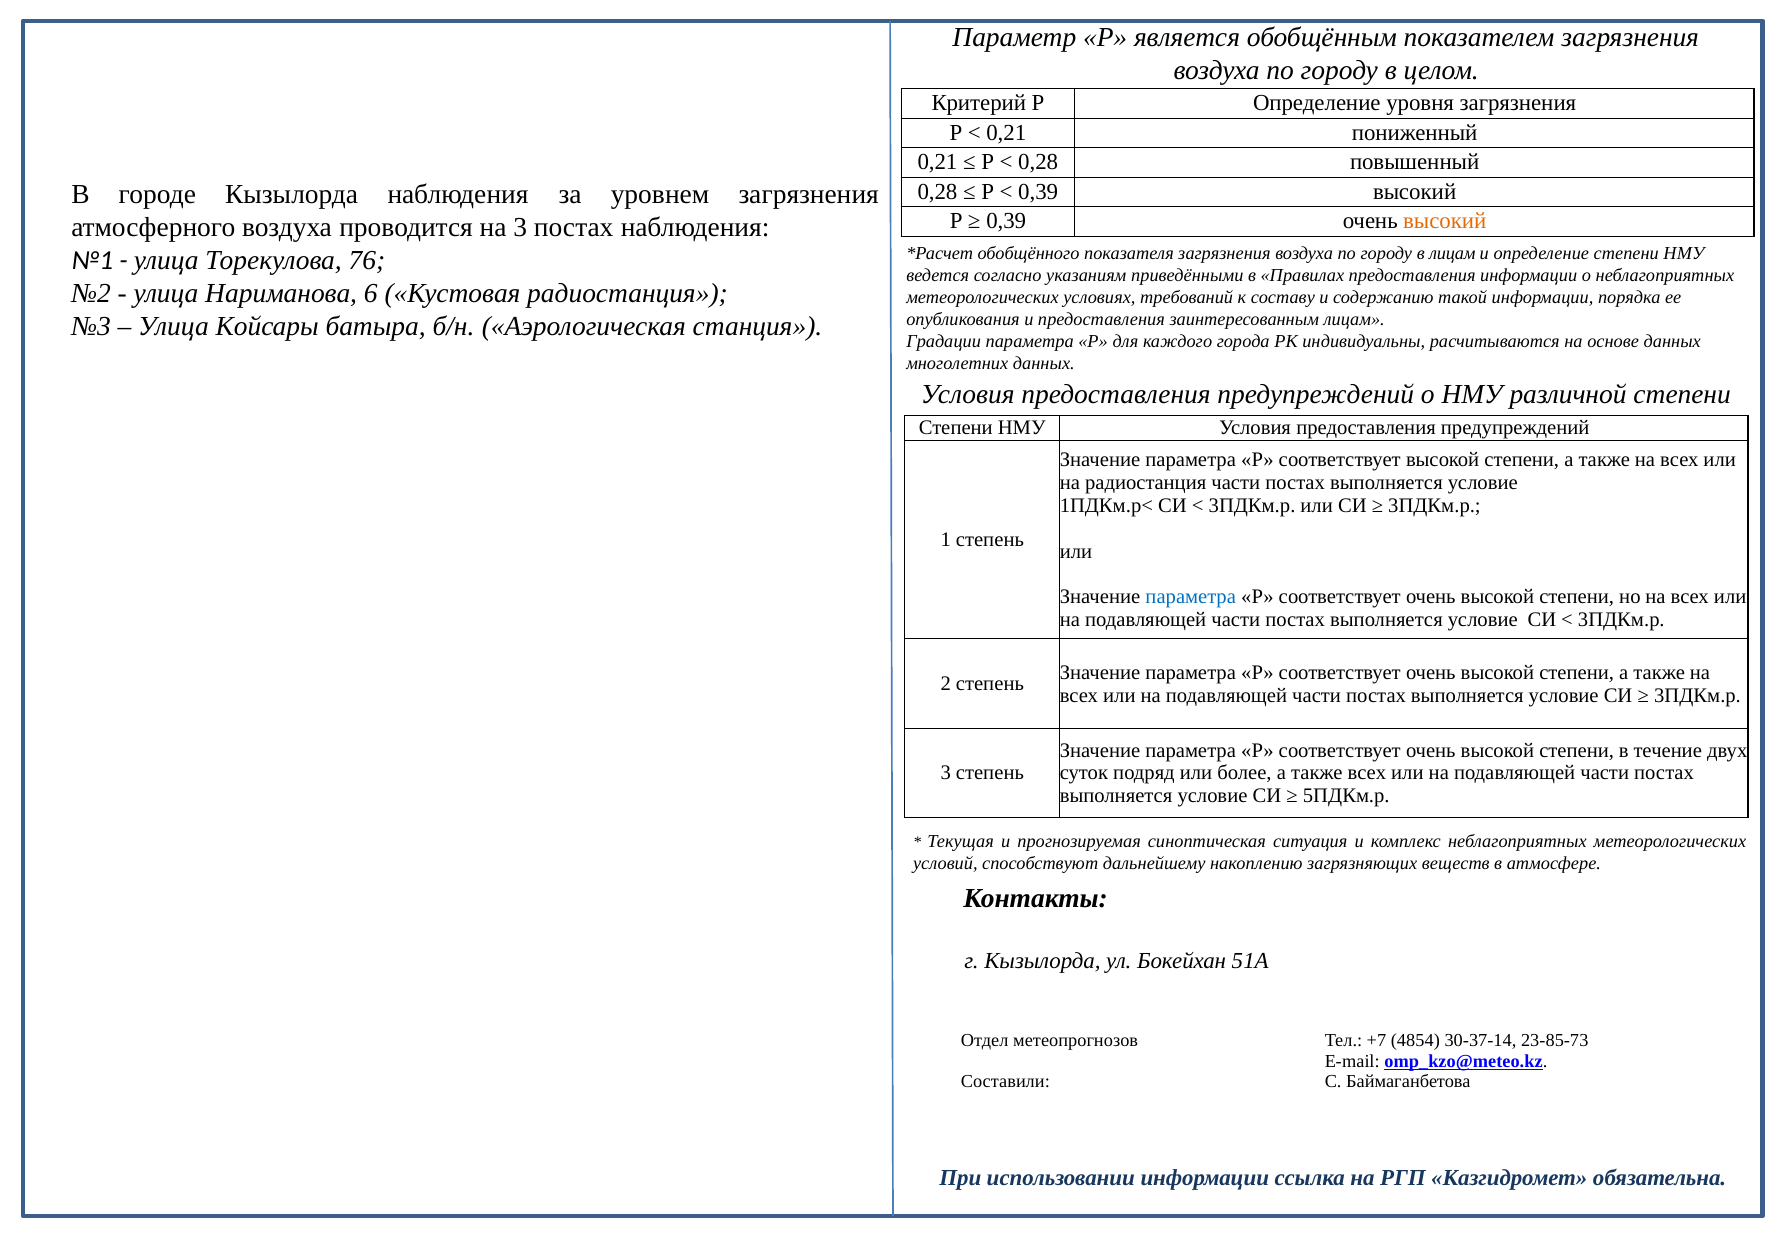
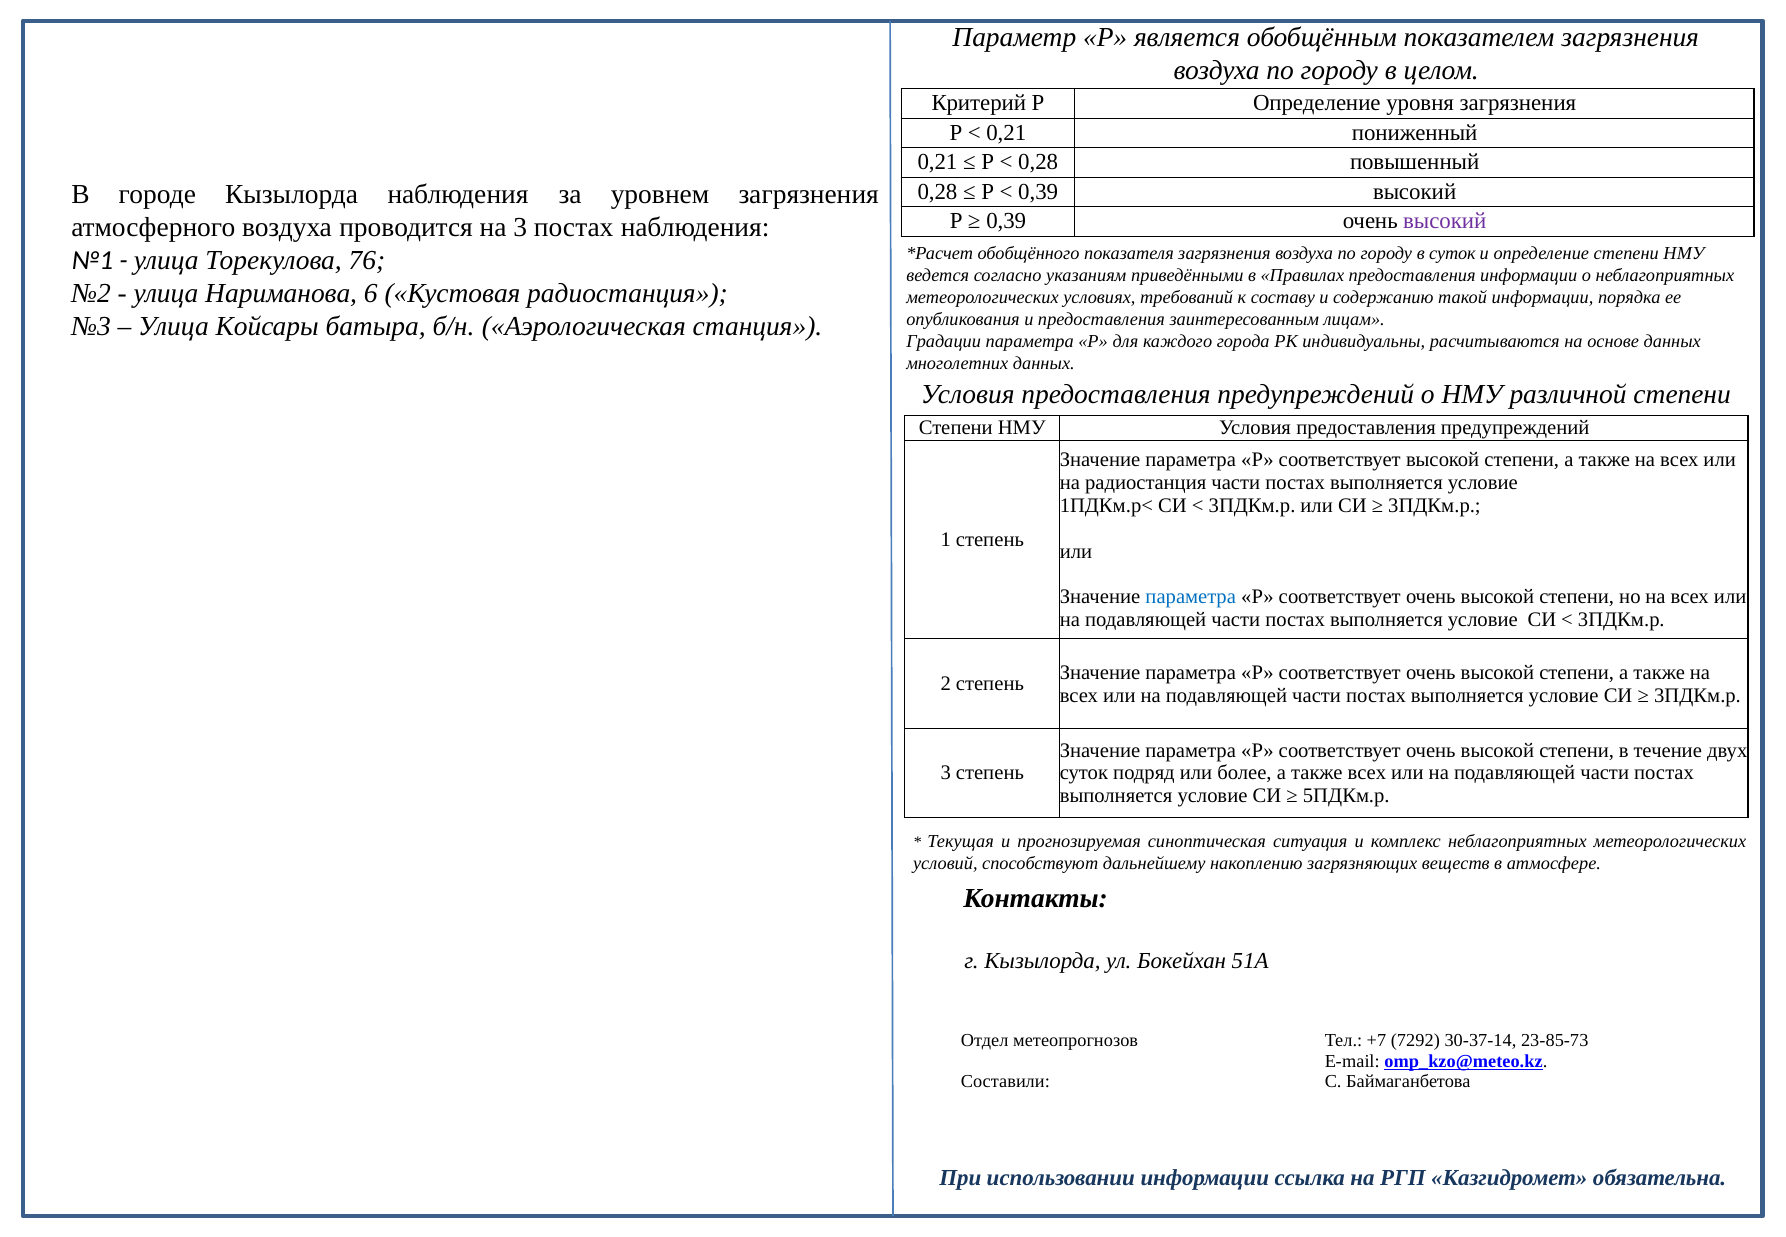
высокий at (1445, 221) colour: orange -> purple
в лицам: лицам -> суток
4854: 4854 -> 7292
